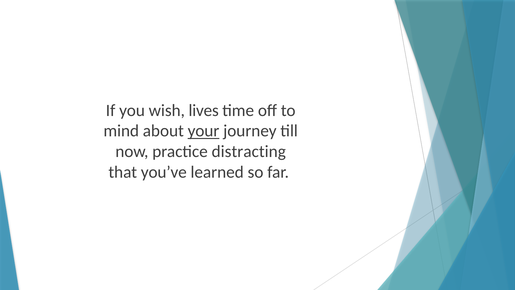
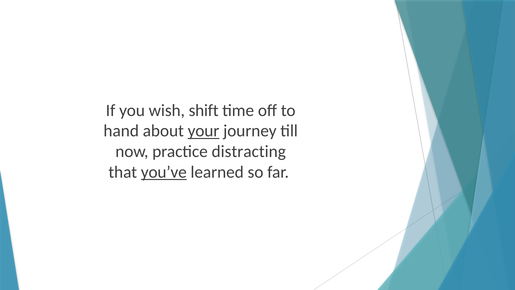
lives: lives -> shift
mind: mind -> hand
you’ve underline: none -> present
